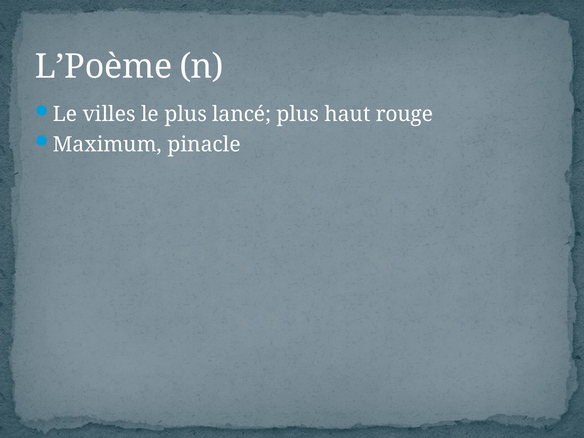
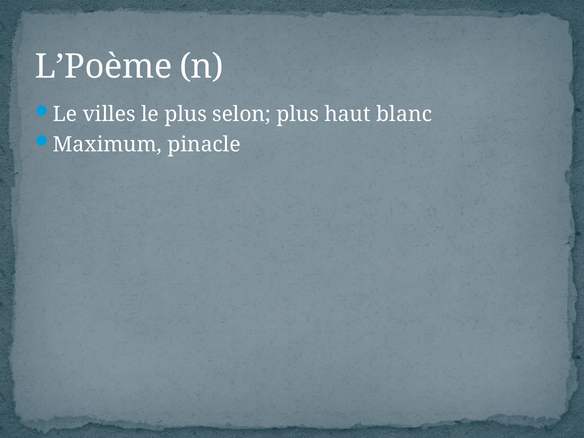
lancé: lancé -> selon
rouge: rouge -> blanc
